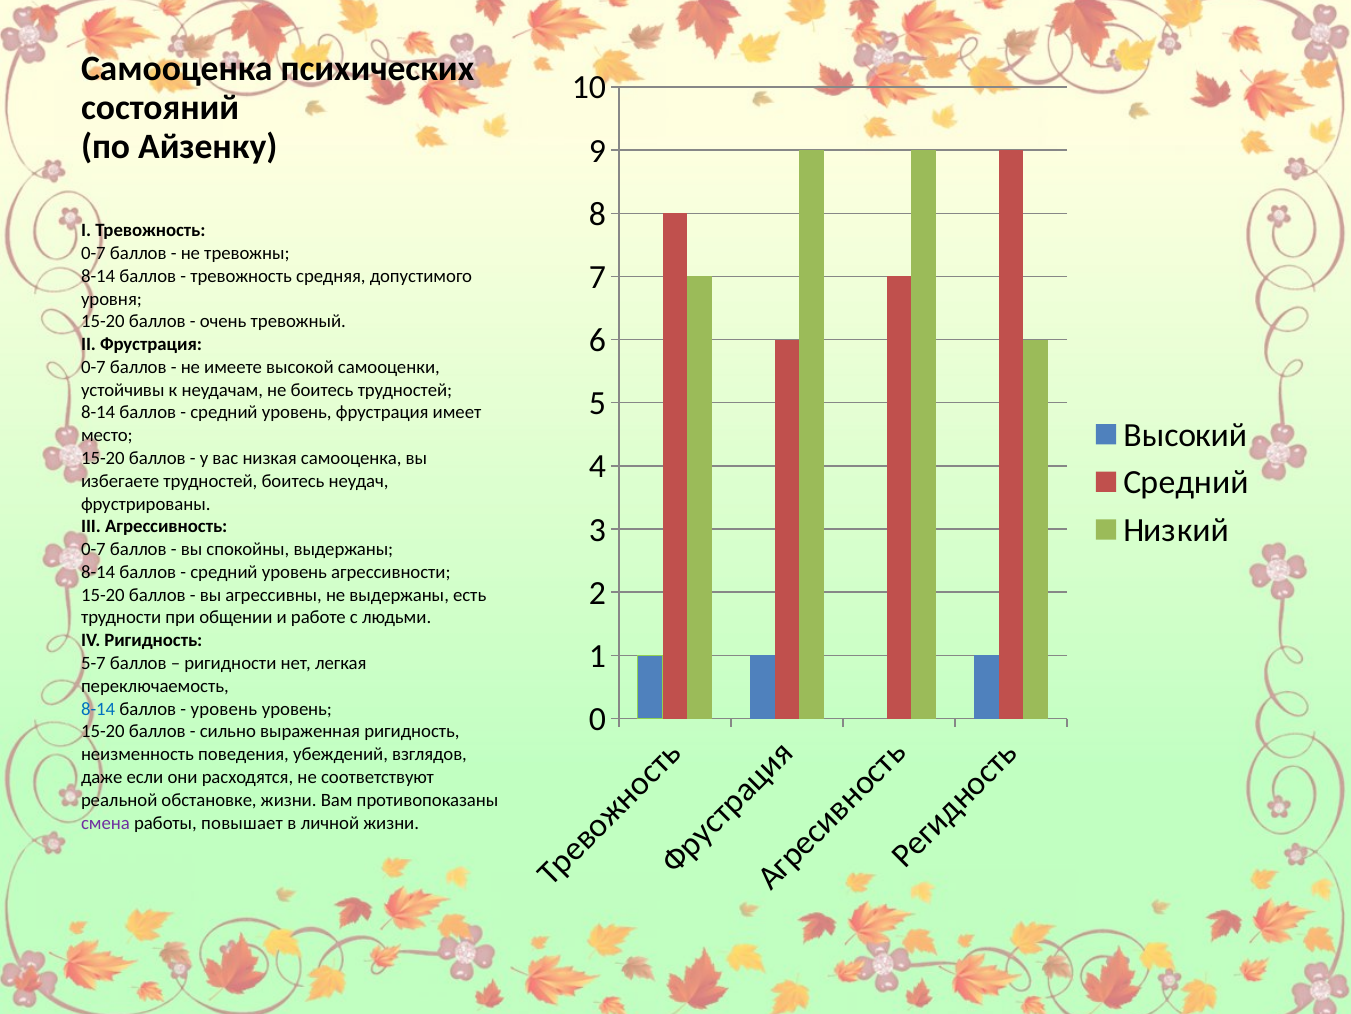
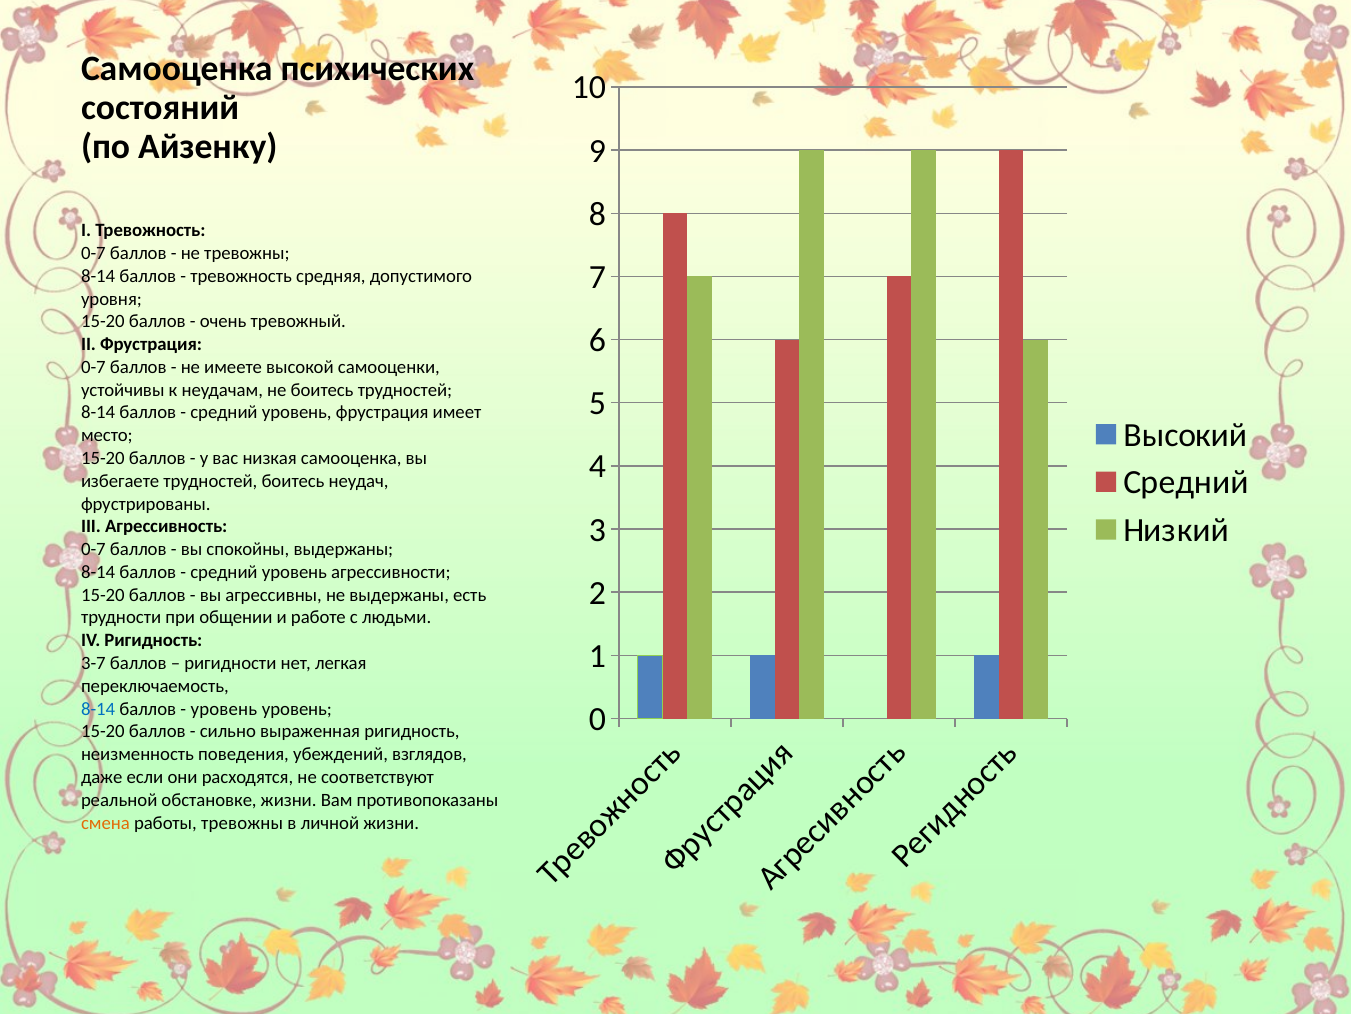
5-7: 5-7 -> 3-7
смена colour: purple -> orange
работы повышает: повышает -> тревожны
